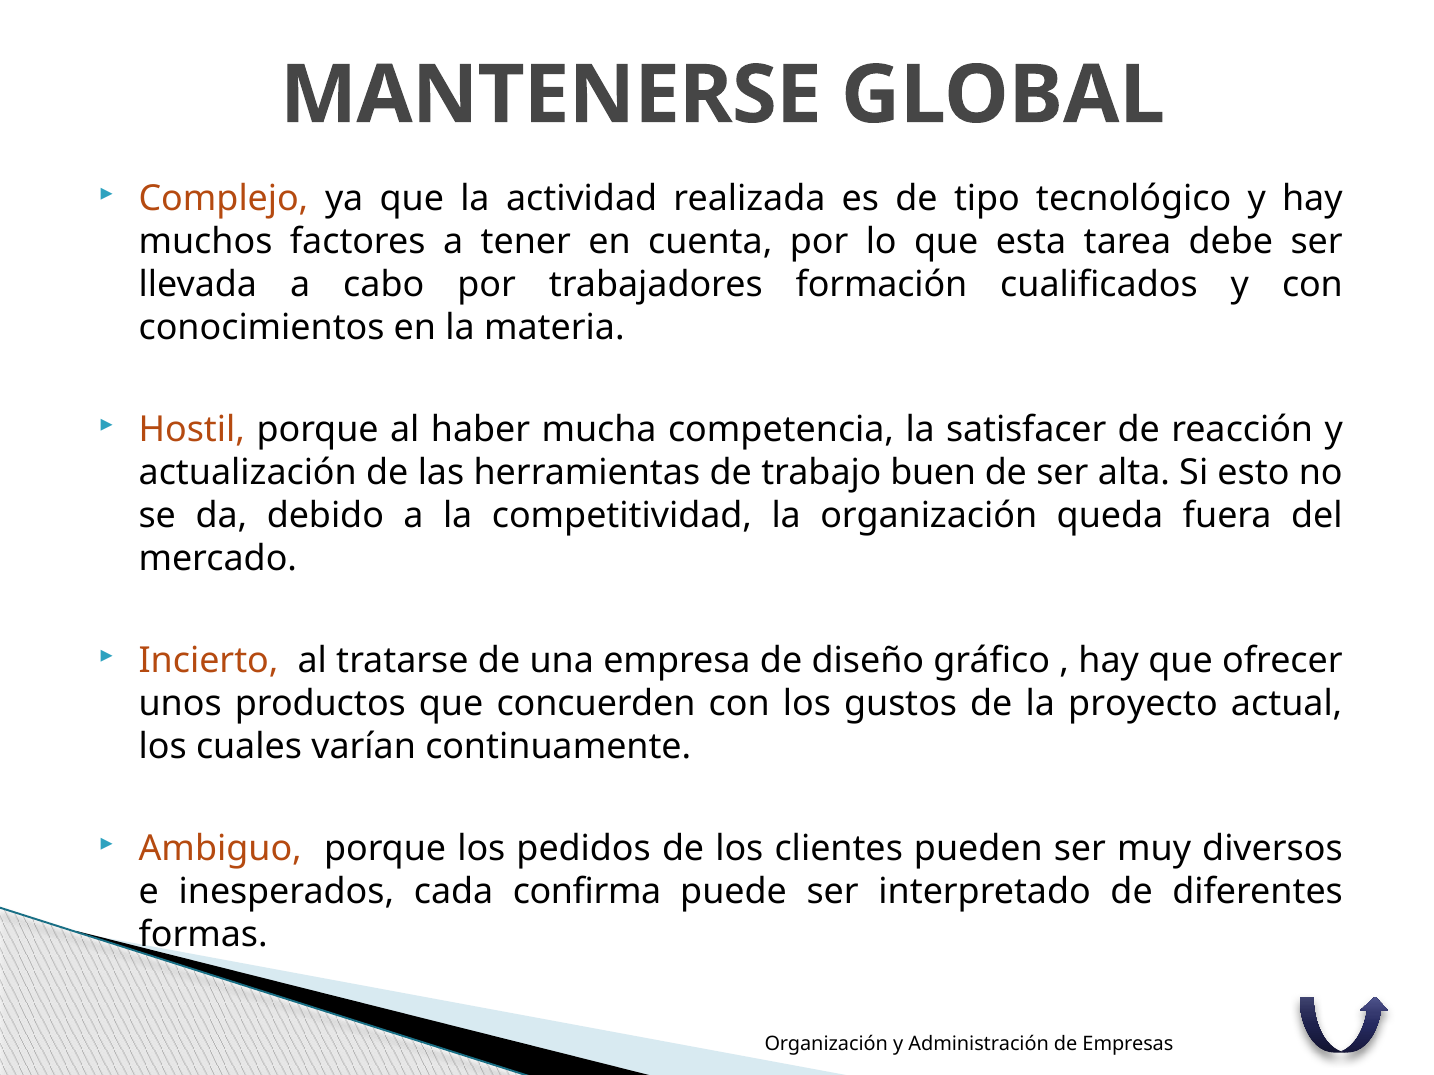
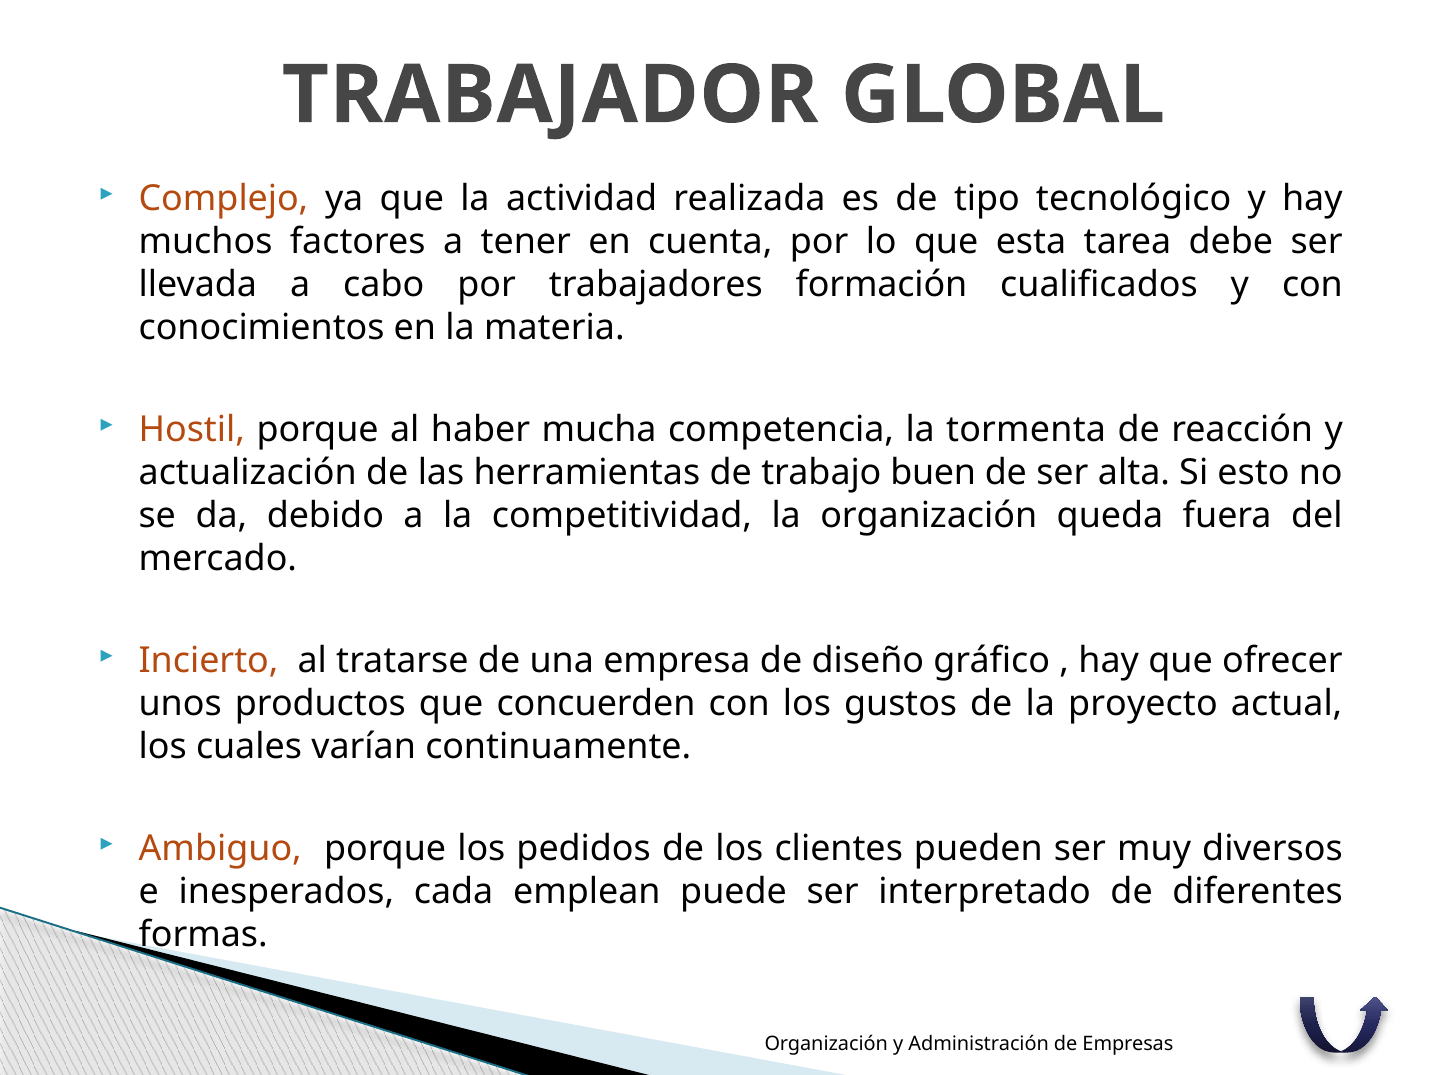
MANTENERSE: MANTENERSE -> TRABAJADOR
satisfacer: satisfacer -> tormenta
confirma: confirma -> emplean
